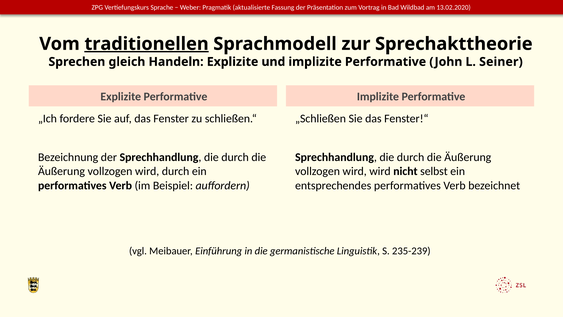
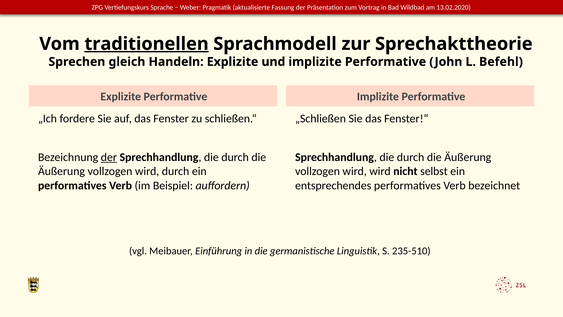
Seiner: Seiner -> Befehl
der at (109, 157) underline: none -> present
235-239: 235-239 -> 235-510
